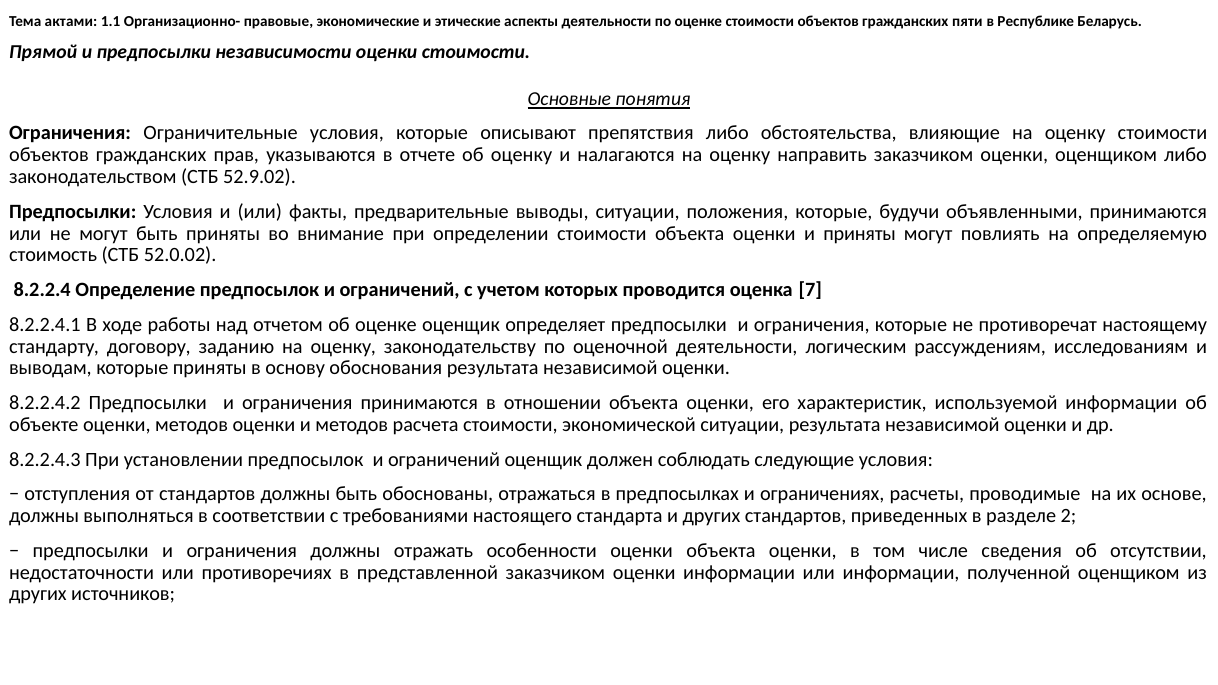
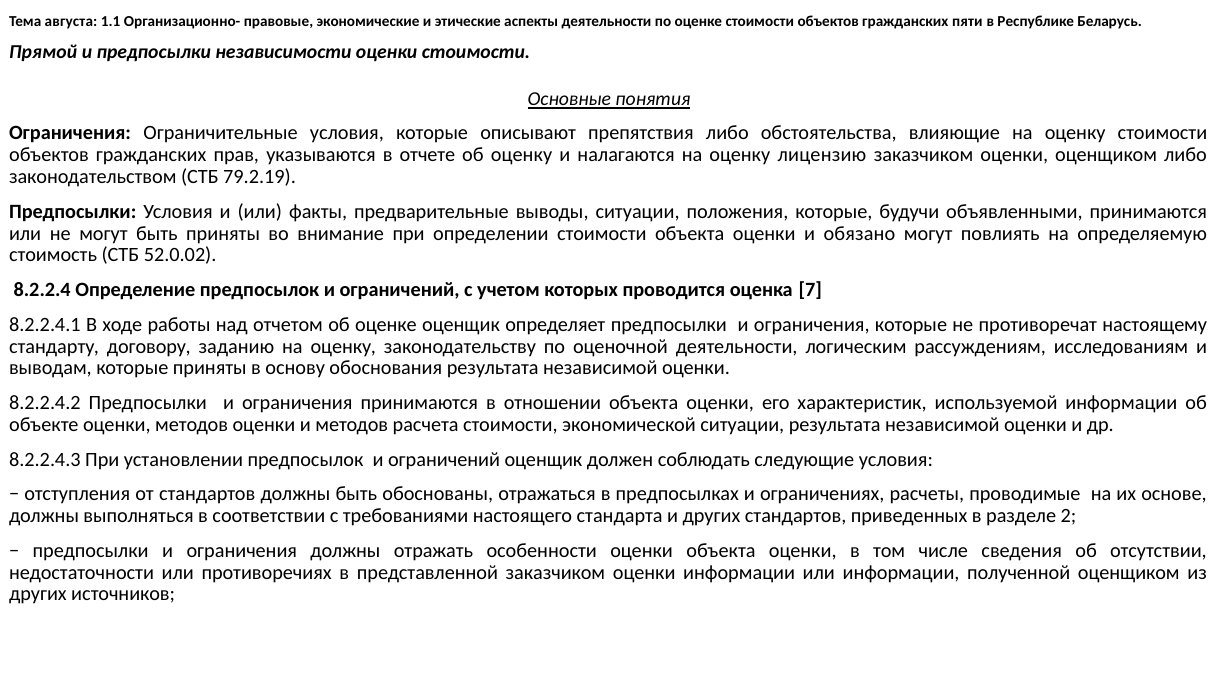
актами: актами -> августа
направить: направить -> лицензию
52.9.02: 52.9.02 -> 79.2.19
и приняты: приняты -> обязано
